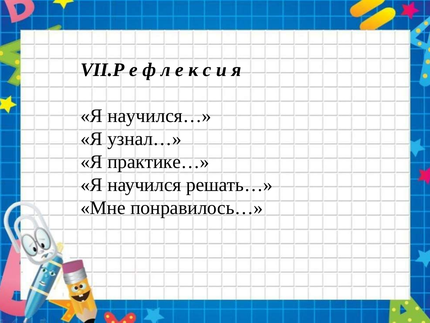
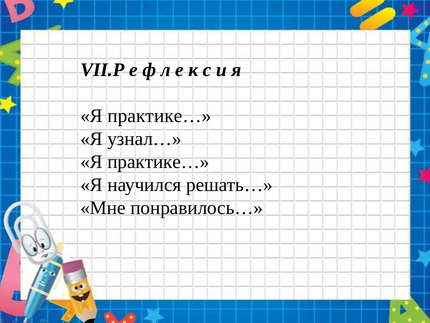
научился… at (159, 116): научился… -> практике…
